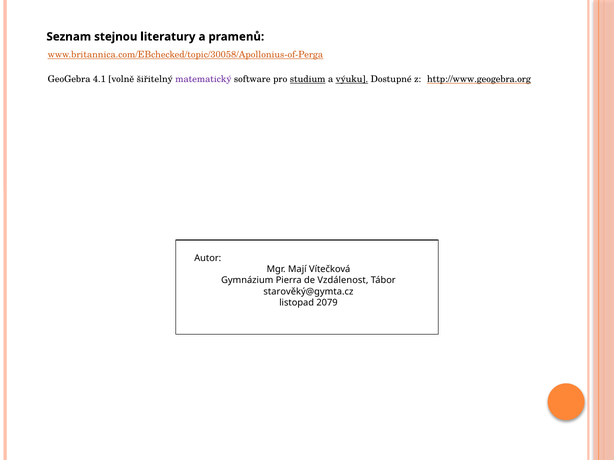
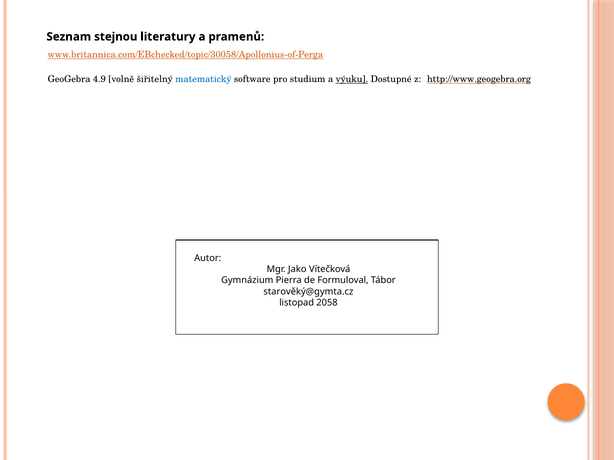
4.1: 4.1 -> 4.9
matematický colour: purple -> blue
studium underline: present -> none
Mají: Mají -> Jako
Vzdálenost: Vzdálenost -> Formuloval
2079: 2079 -> 2058
